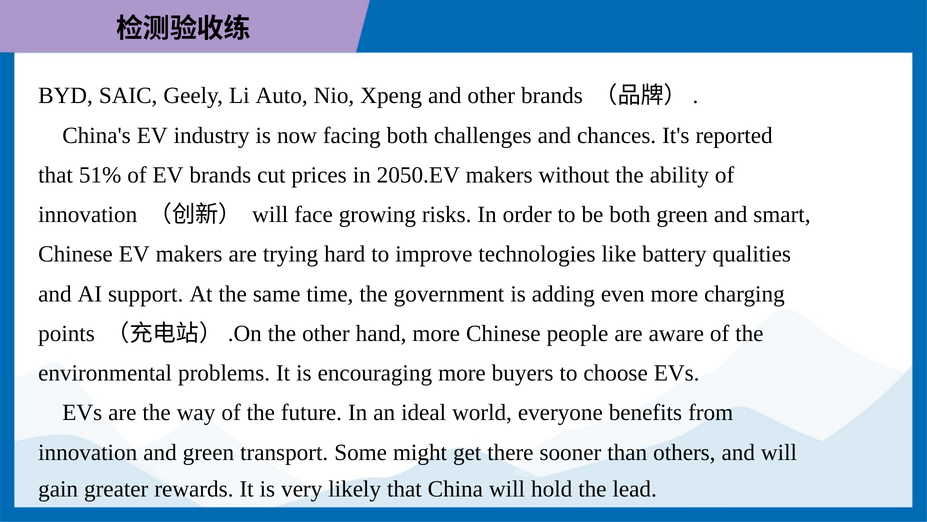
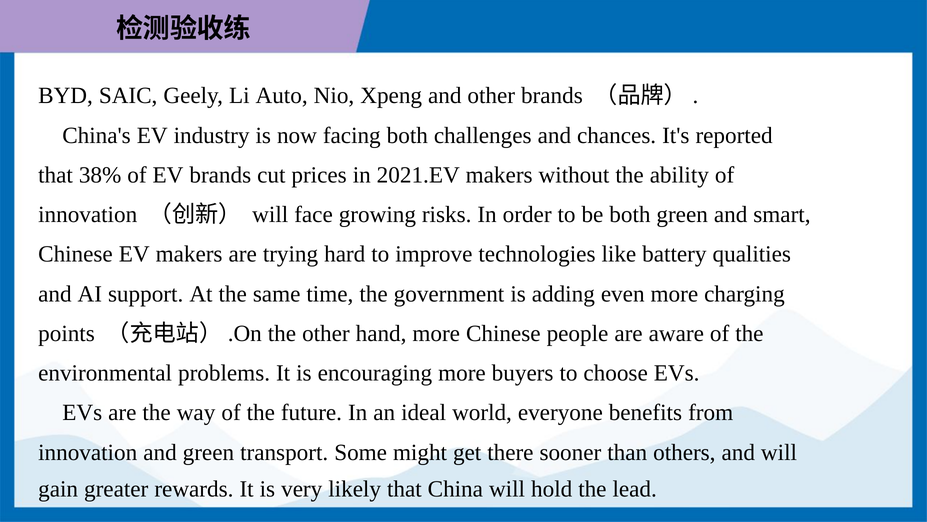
51%: 51% -> 38%
2050.EV: 2050.EV -> 2021.EV
